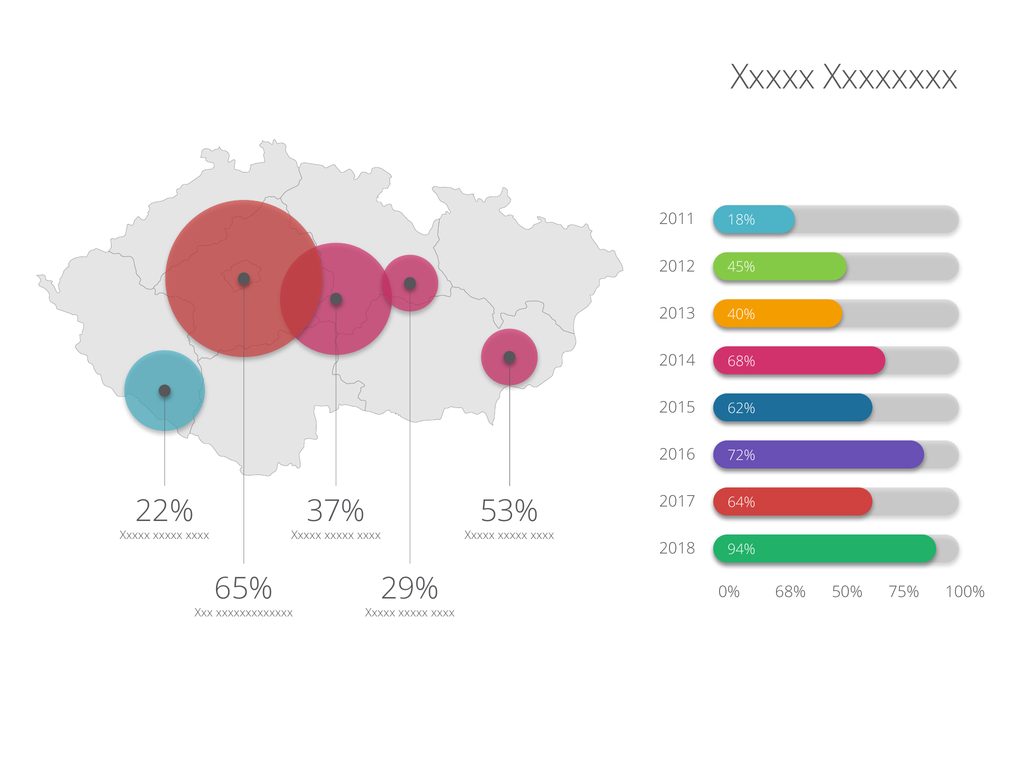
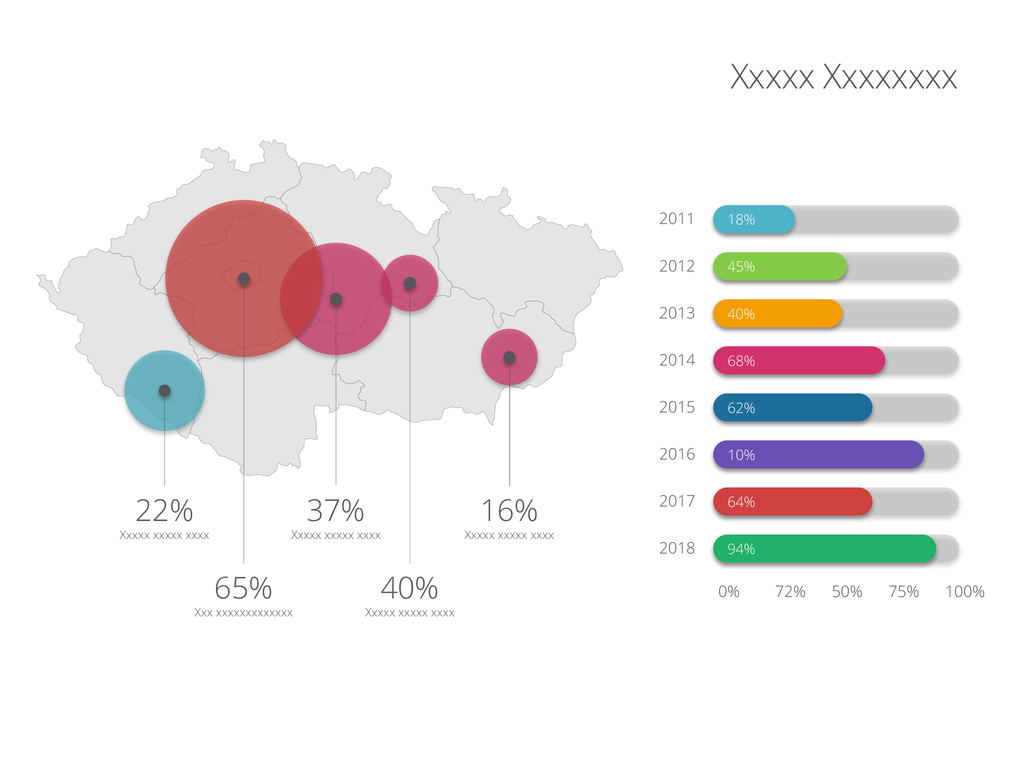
72%: 72% -> 10%
53%: 53% -> 16%
29% at (410, 589): 29% -> 40%
0% 68%: 68% -> 72%
